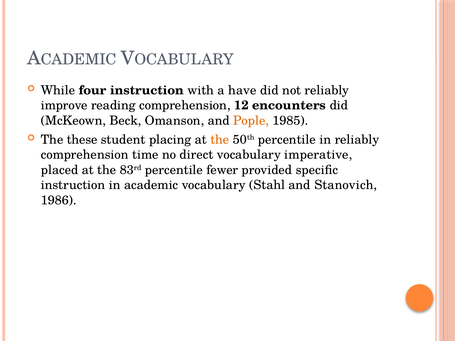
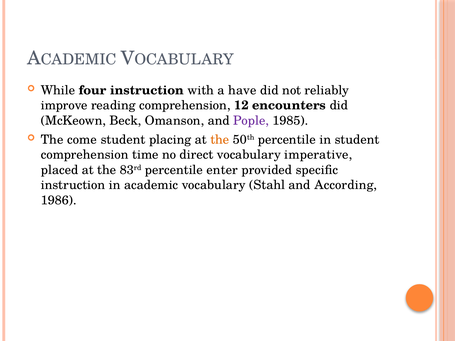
Pople colour: orange -> purple
these: these -> come
in reliably: reliably -> student
fewer: fewer -> enter
Stanovich: Stanovich -> According
